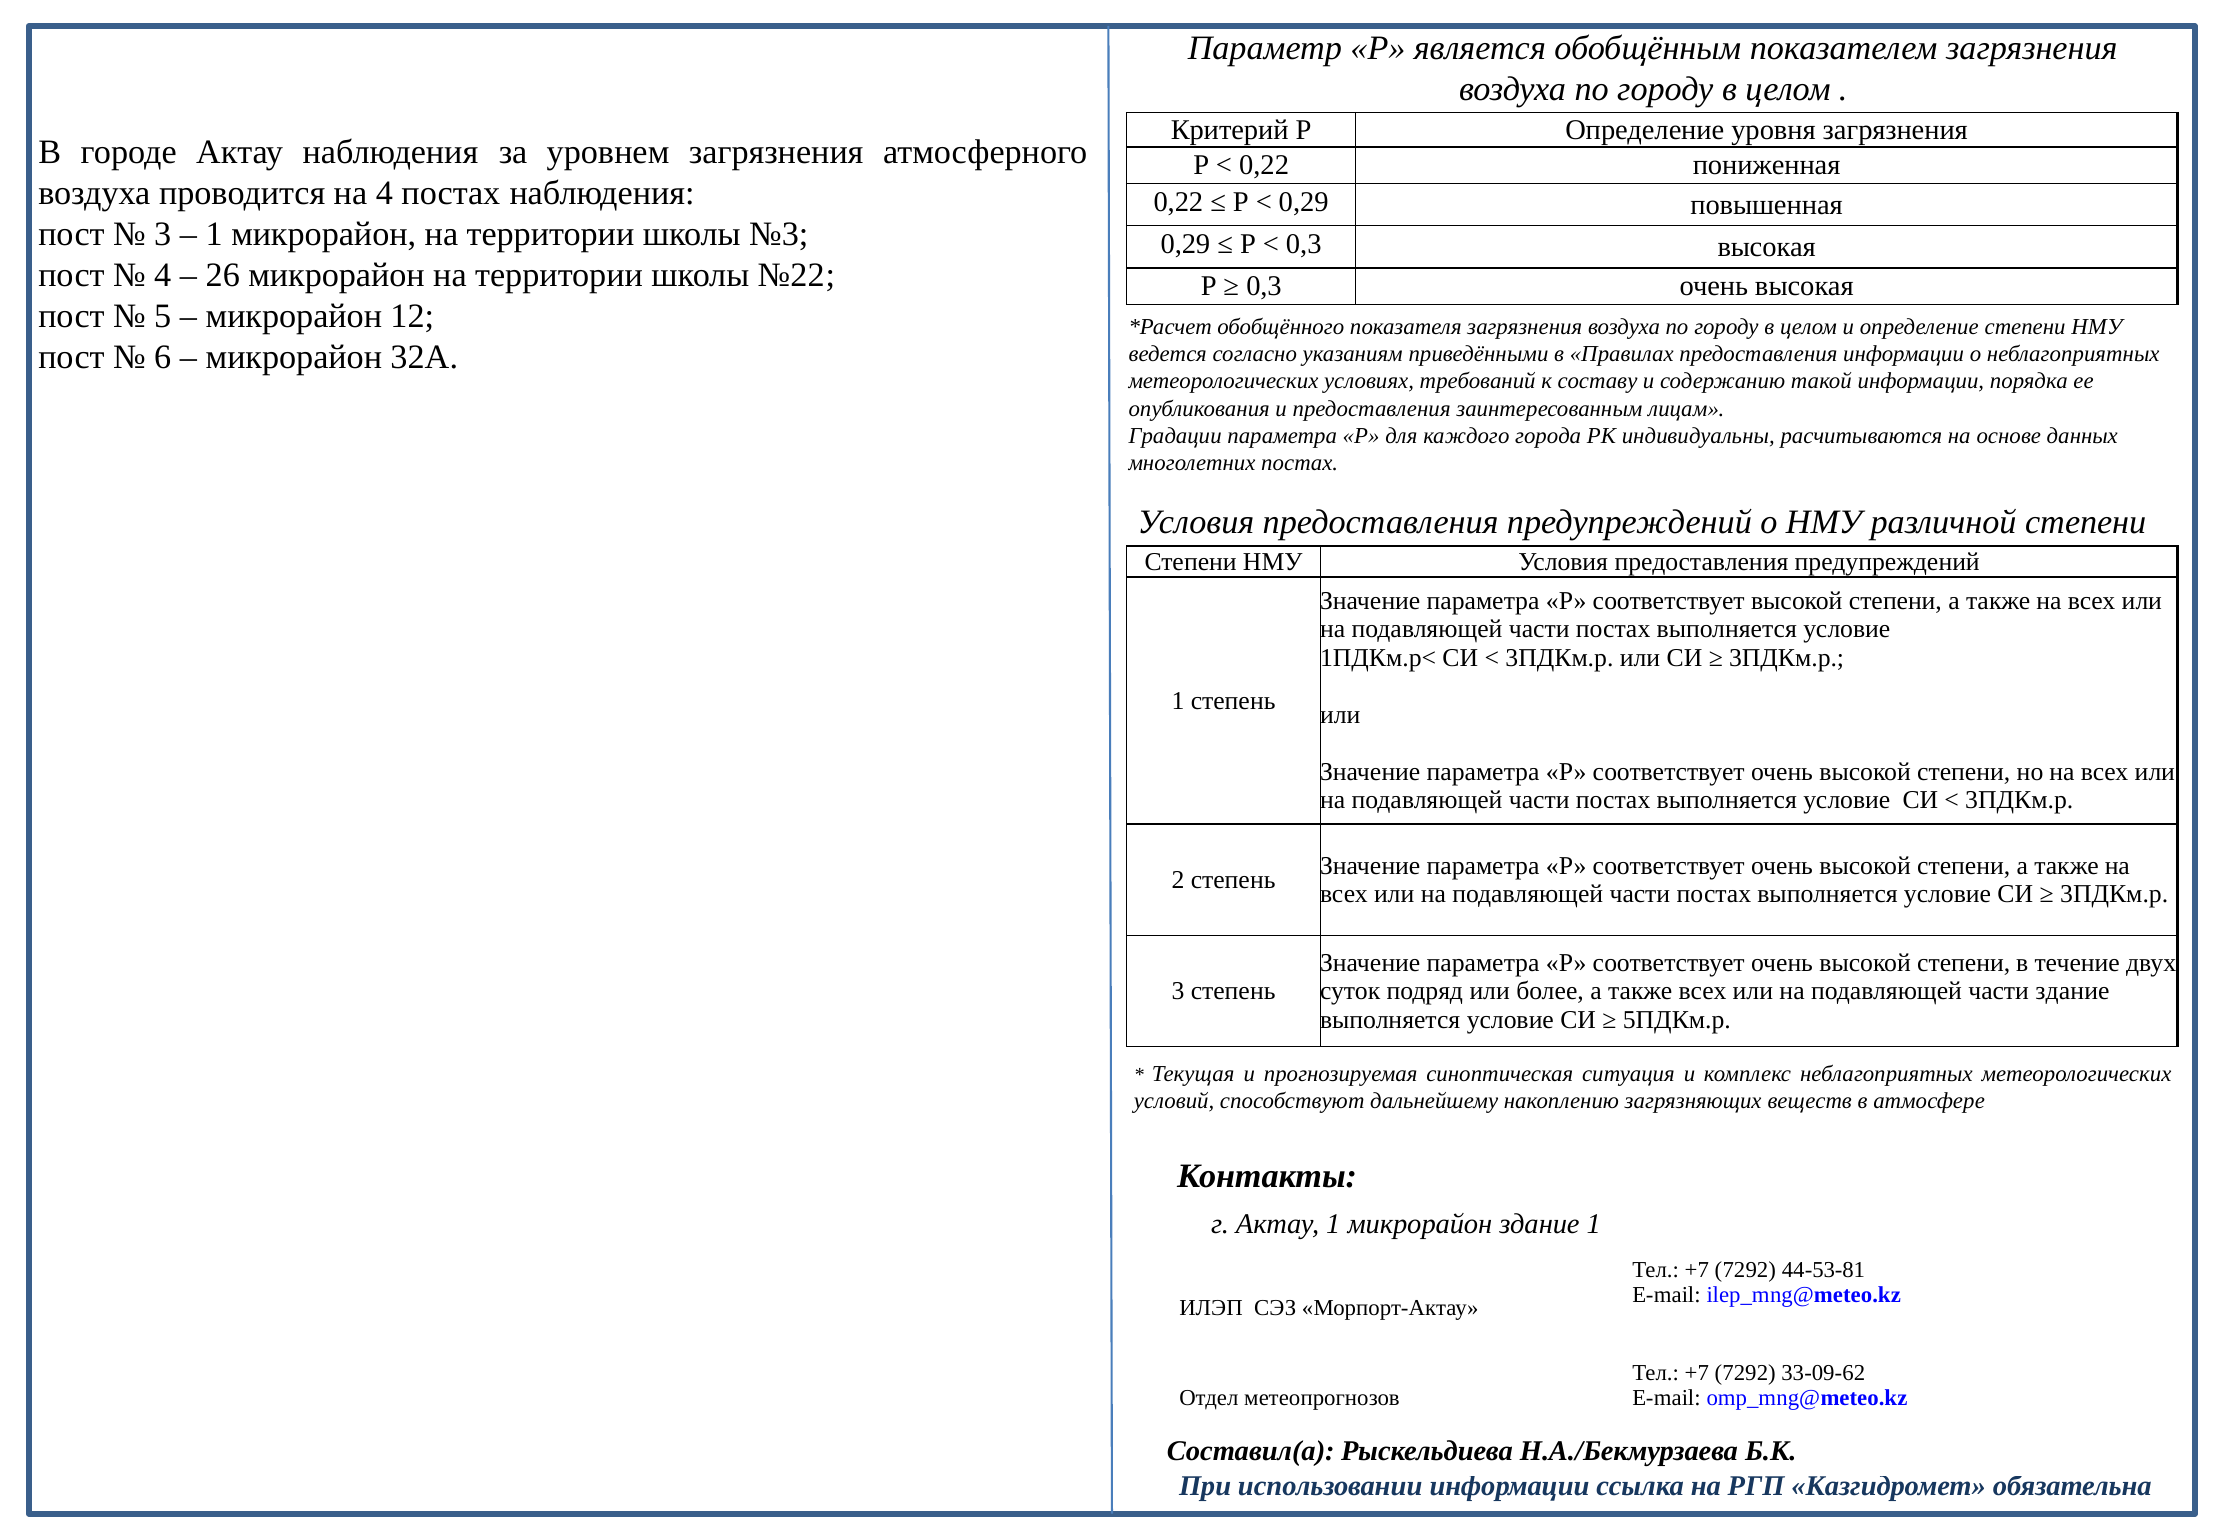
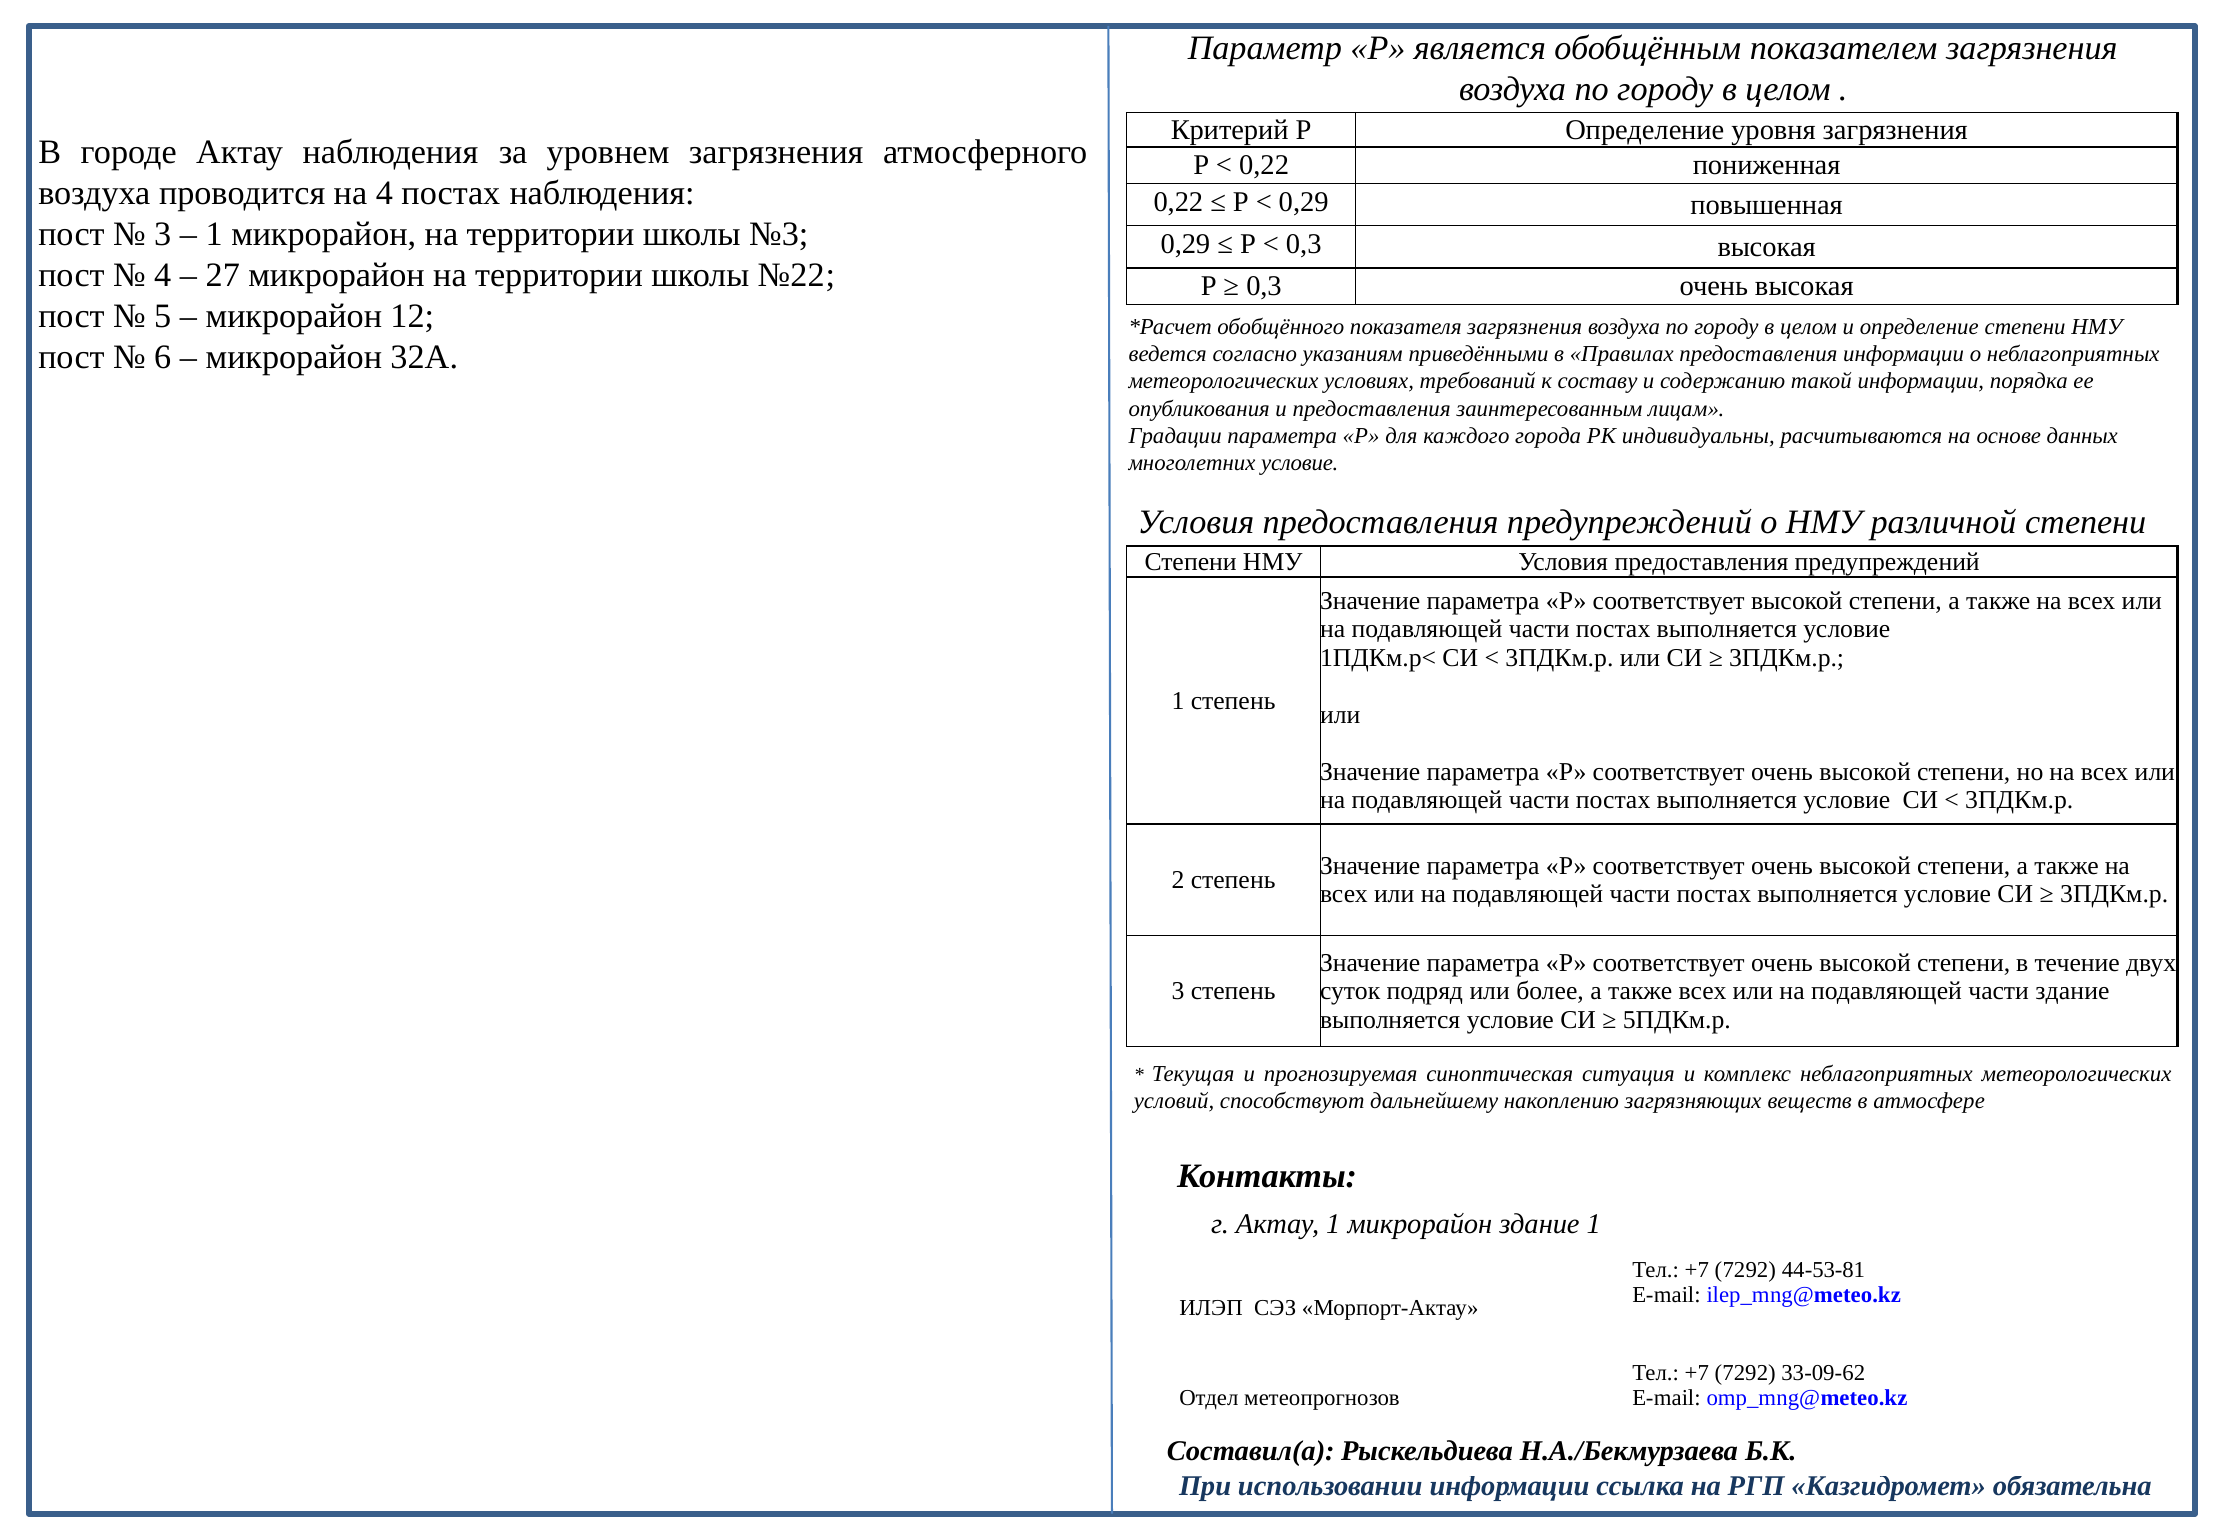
26: 26 -> 27
многолетних постах: постах -> условие
